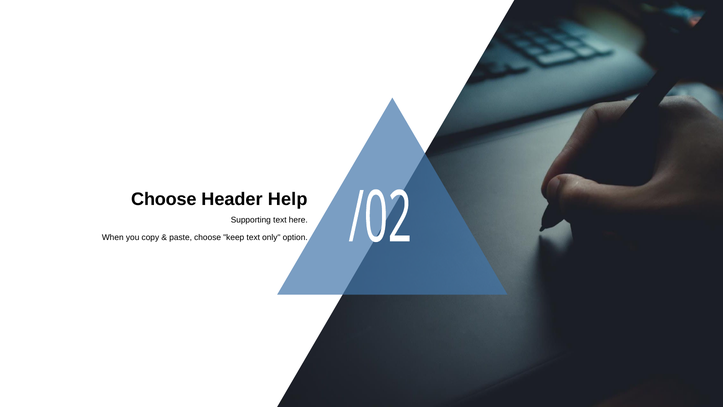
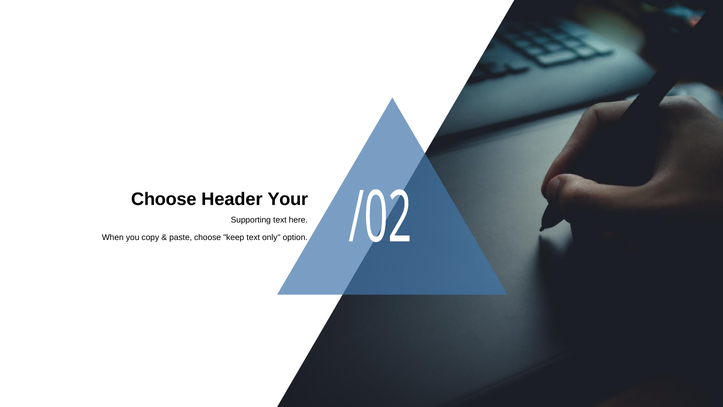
Help: Help -> Your
